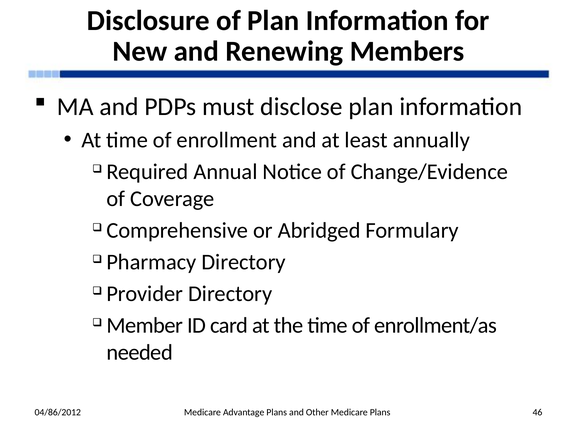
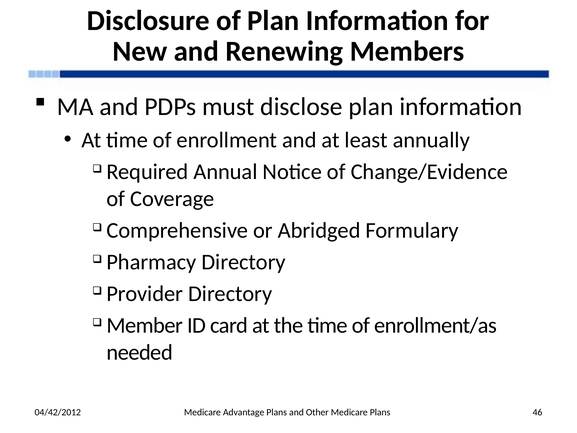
04/86/2012: 04/86/2012 -> 04/42/2012
